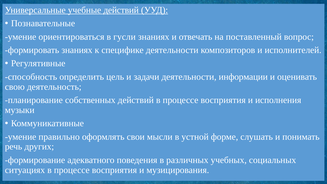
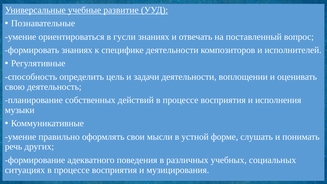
учебные действий: действий -> развитие
информации: информации -> воплощении
